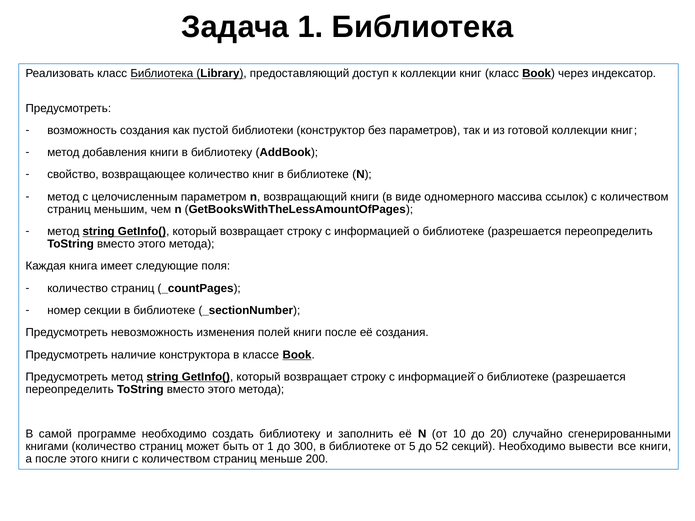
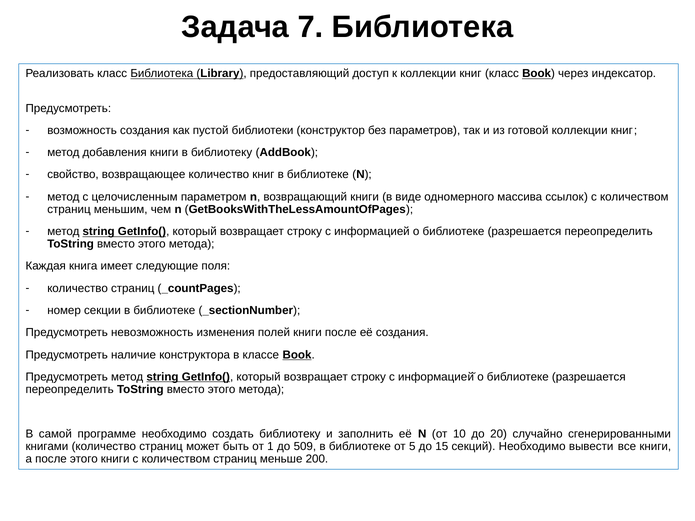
Задача 1: 1 -> 7
300: 300 -> 509
52: 52 -> 15
